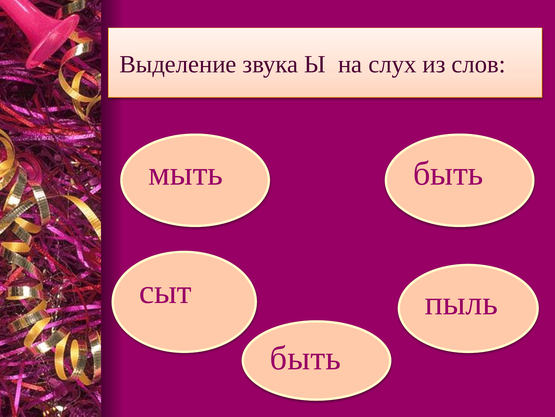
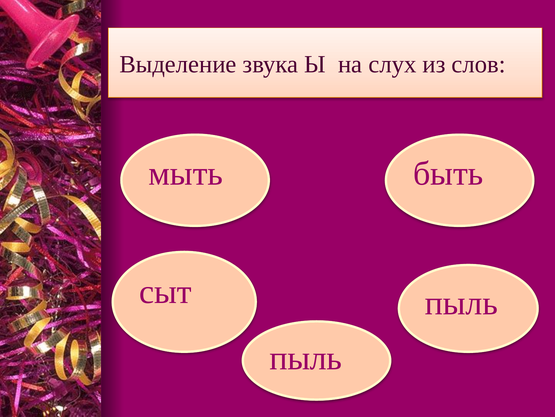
быть at (305, 358): быть -> пыль
